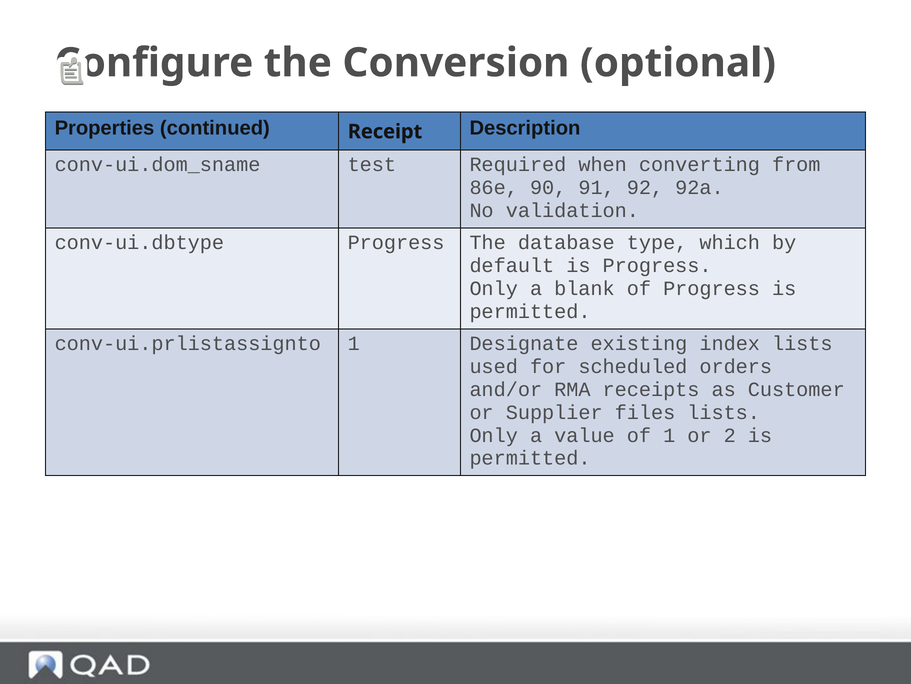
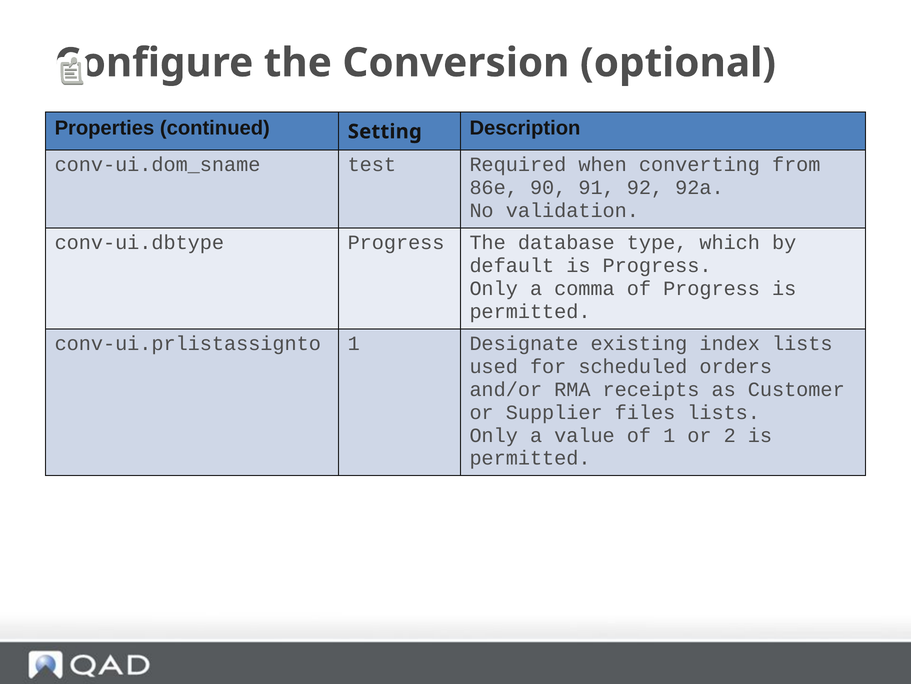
Receipt: Receipt -> Setting
blank: blank -> comma
